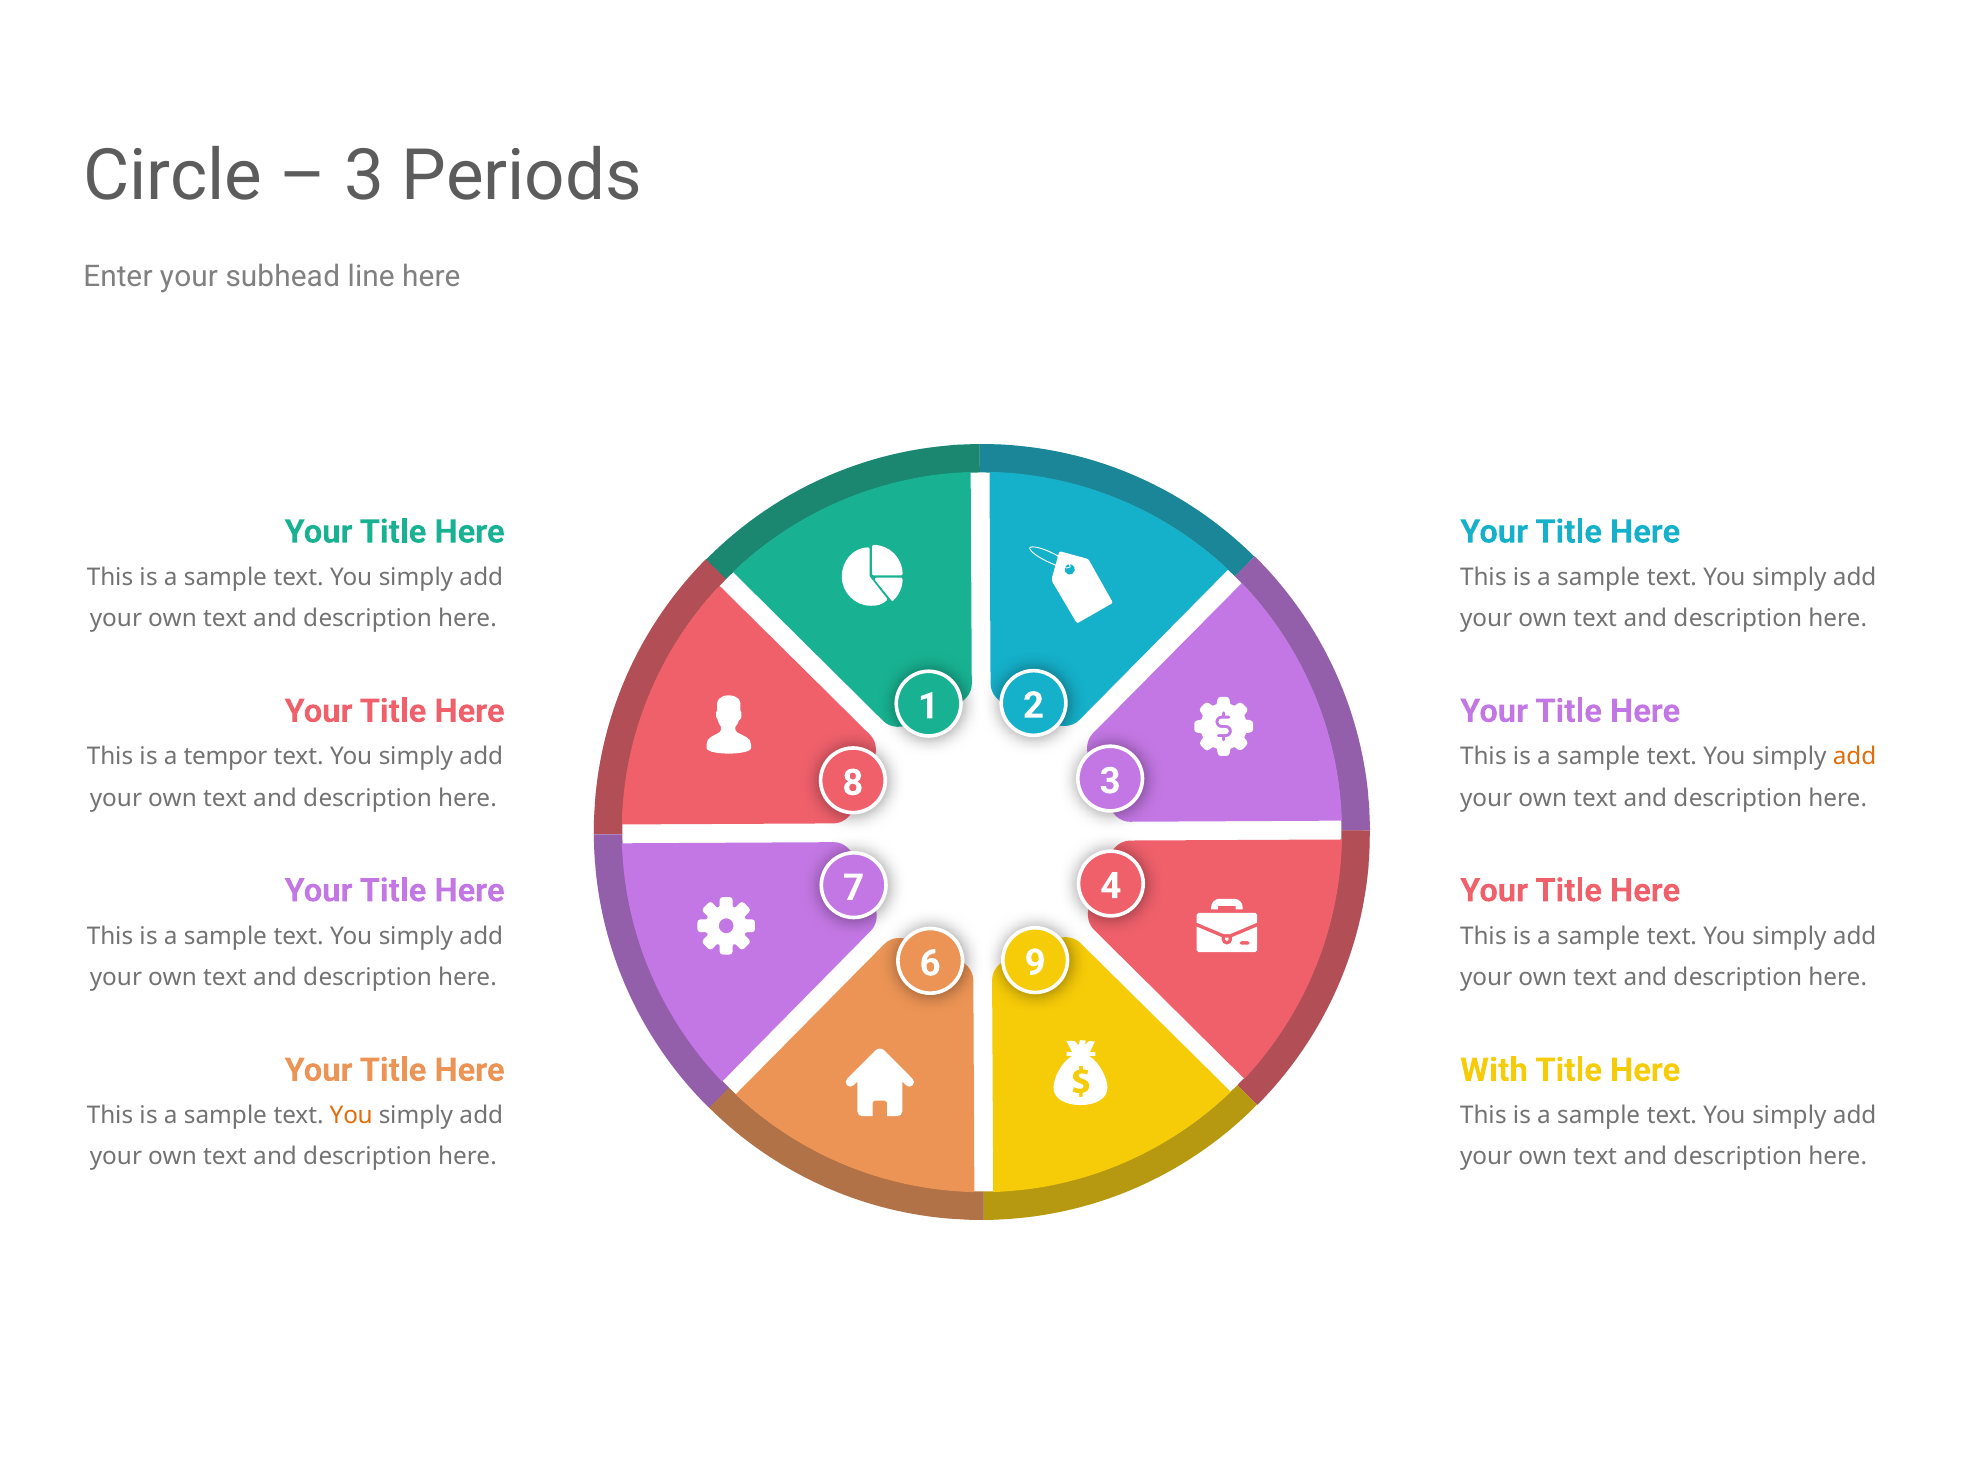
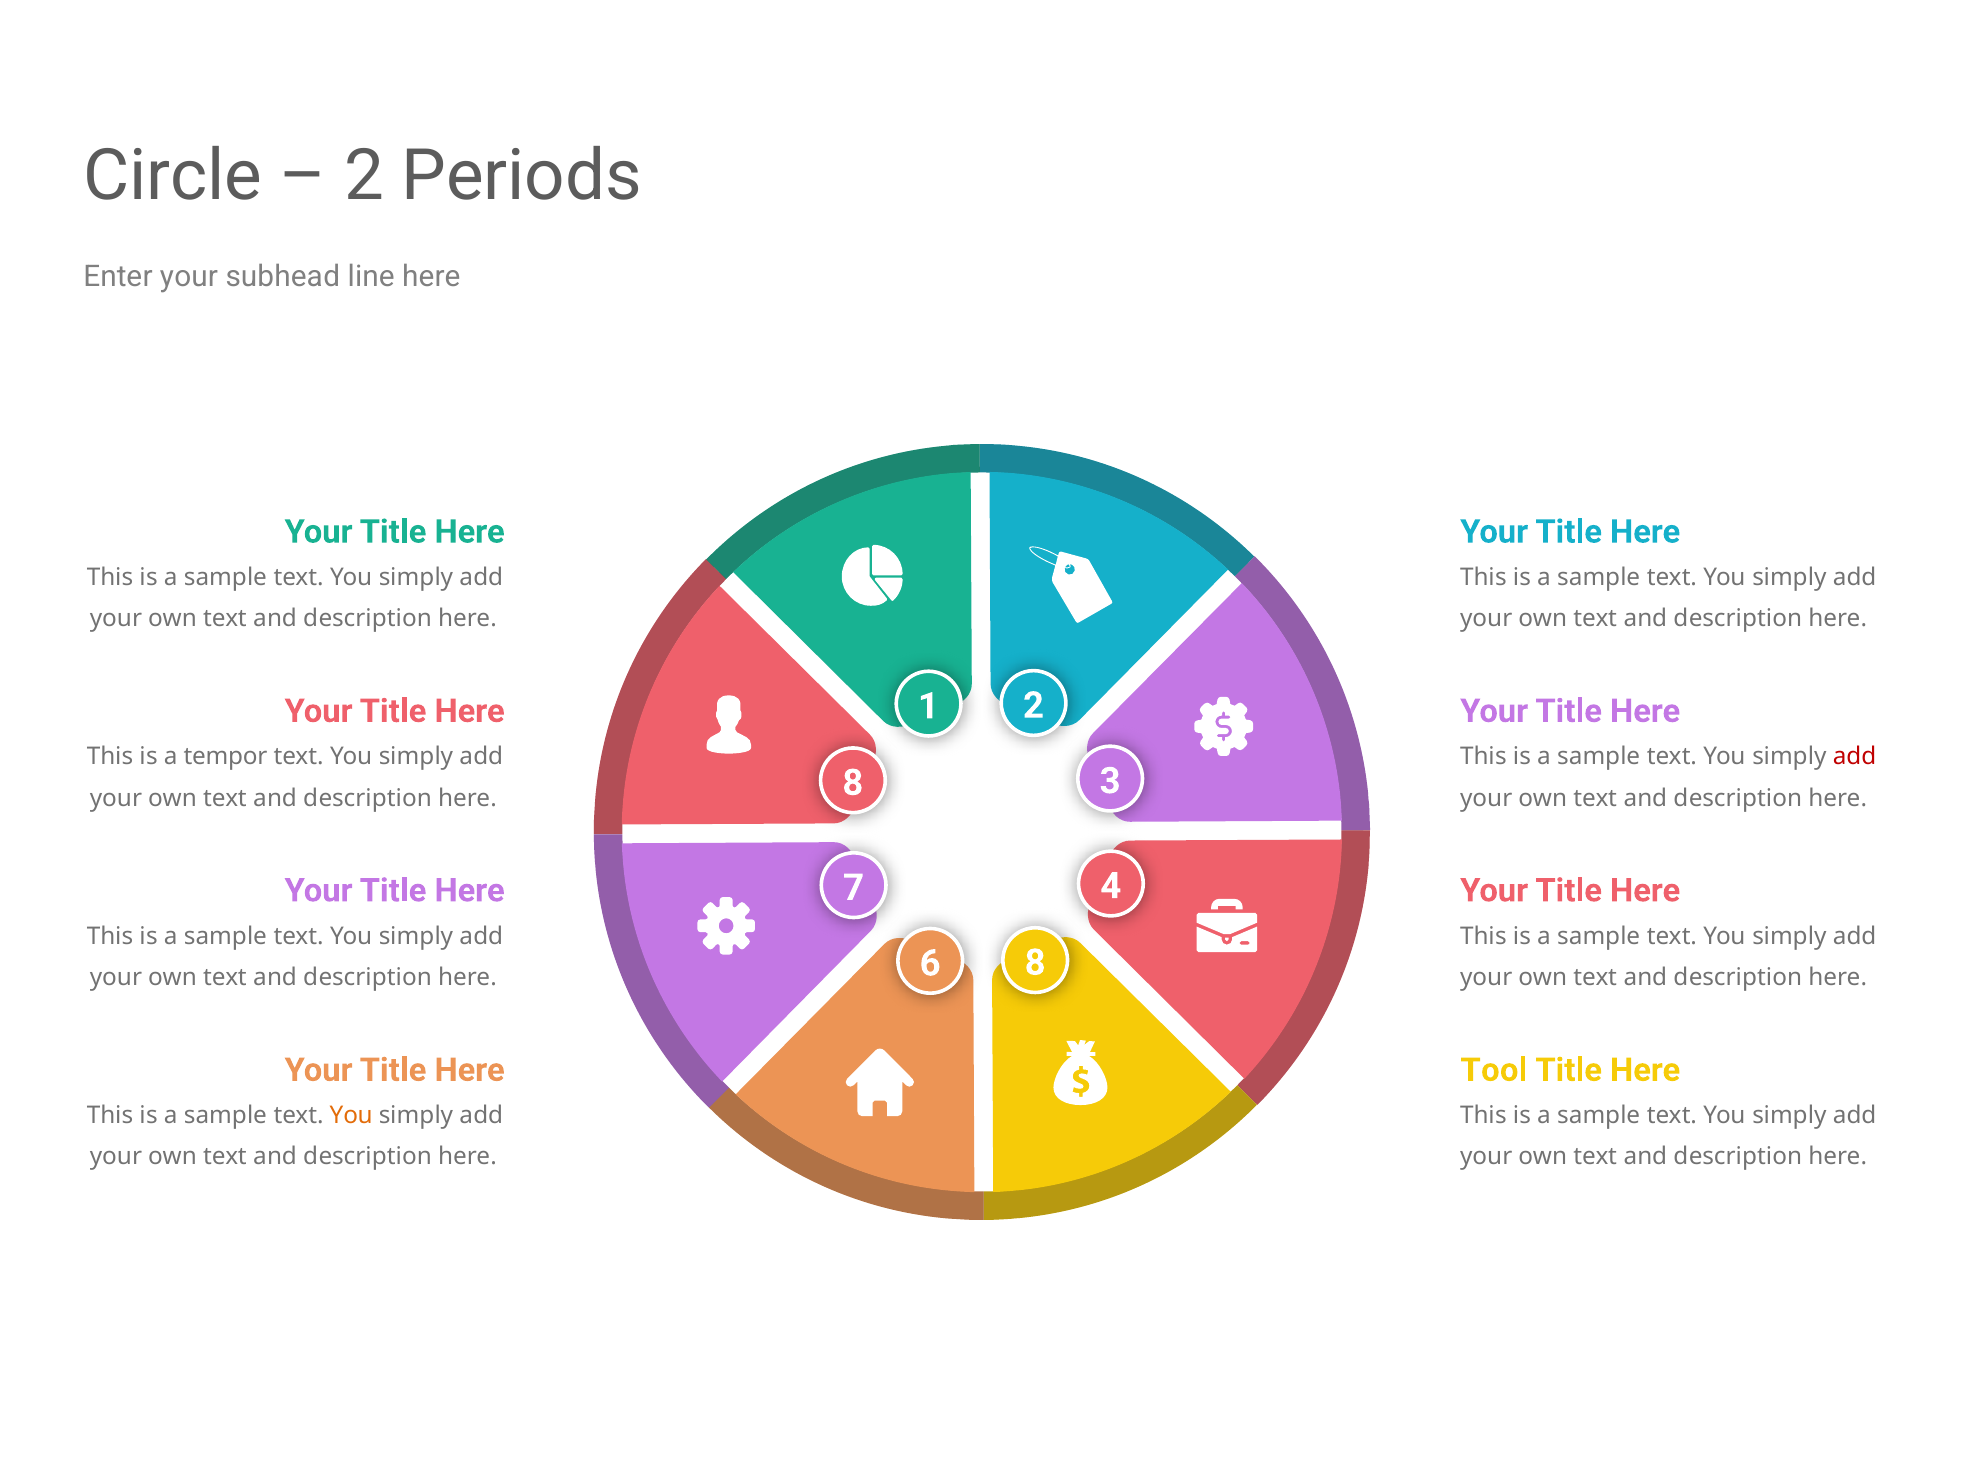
3 at (364, 176): 3 -> 2
add at (1855, 757) colour: orange -> red
6 9: 9 -> 8
With: With -> Tool
